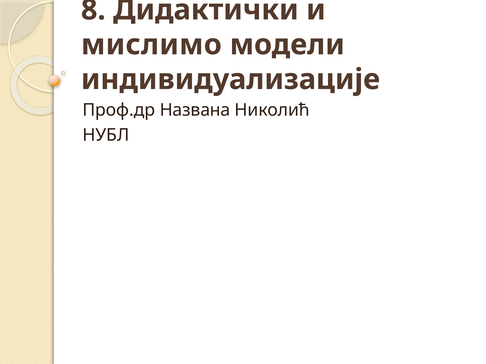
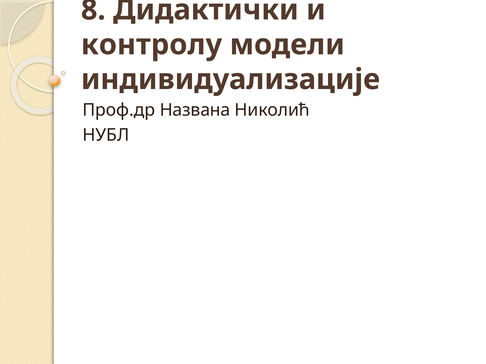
мислимо: мислимо -> контролу
